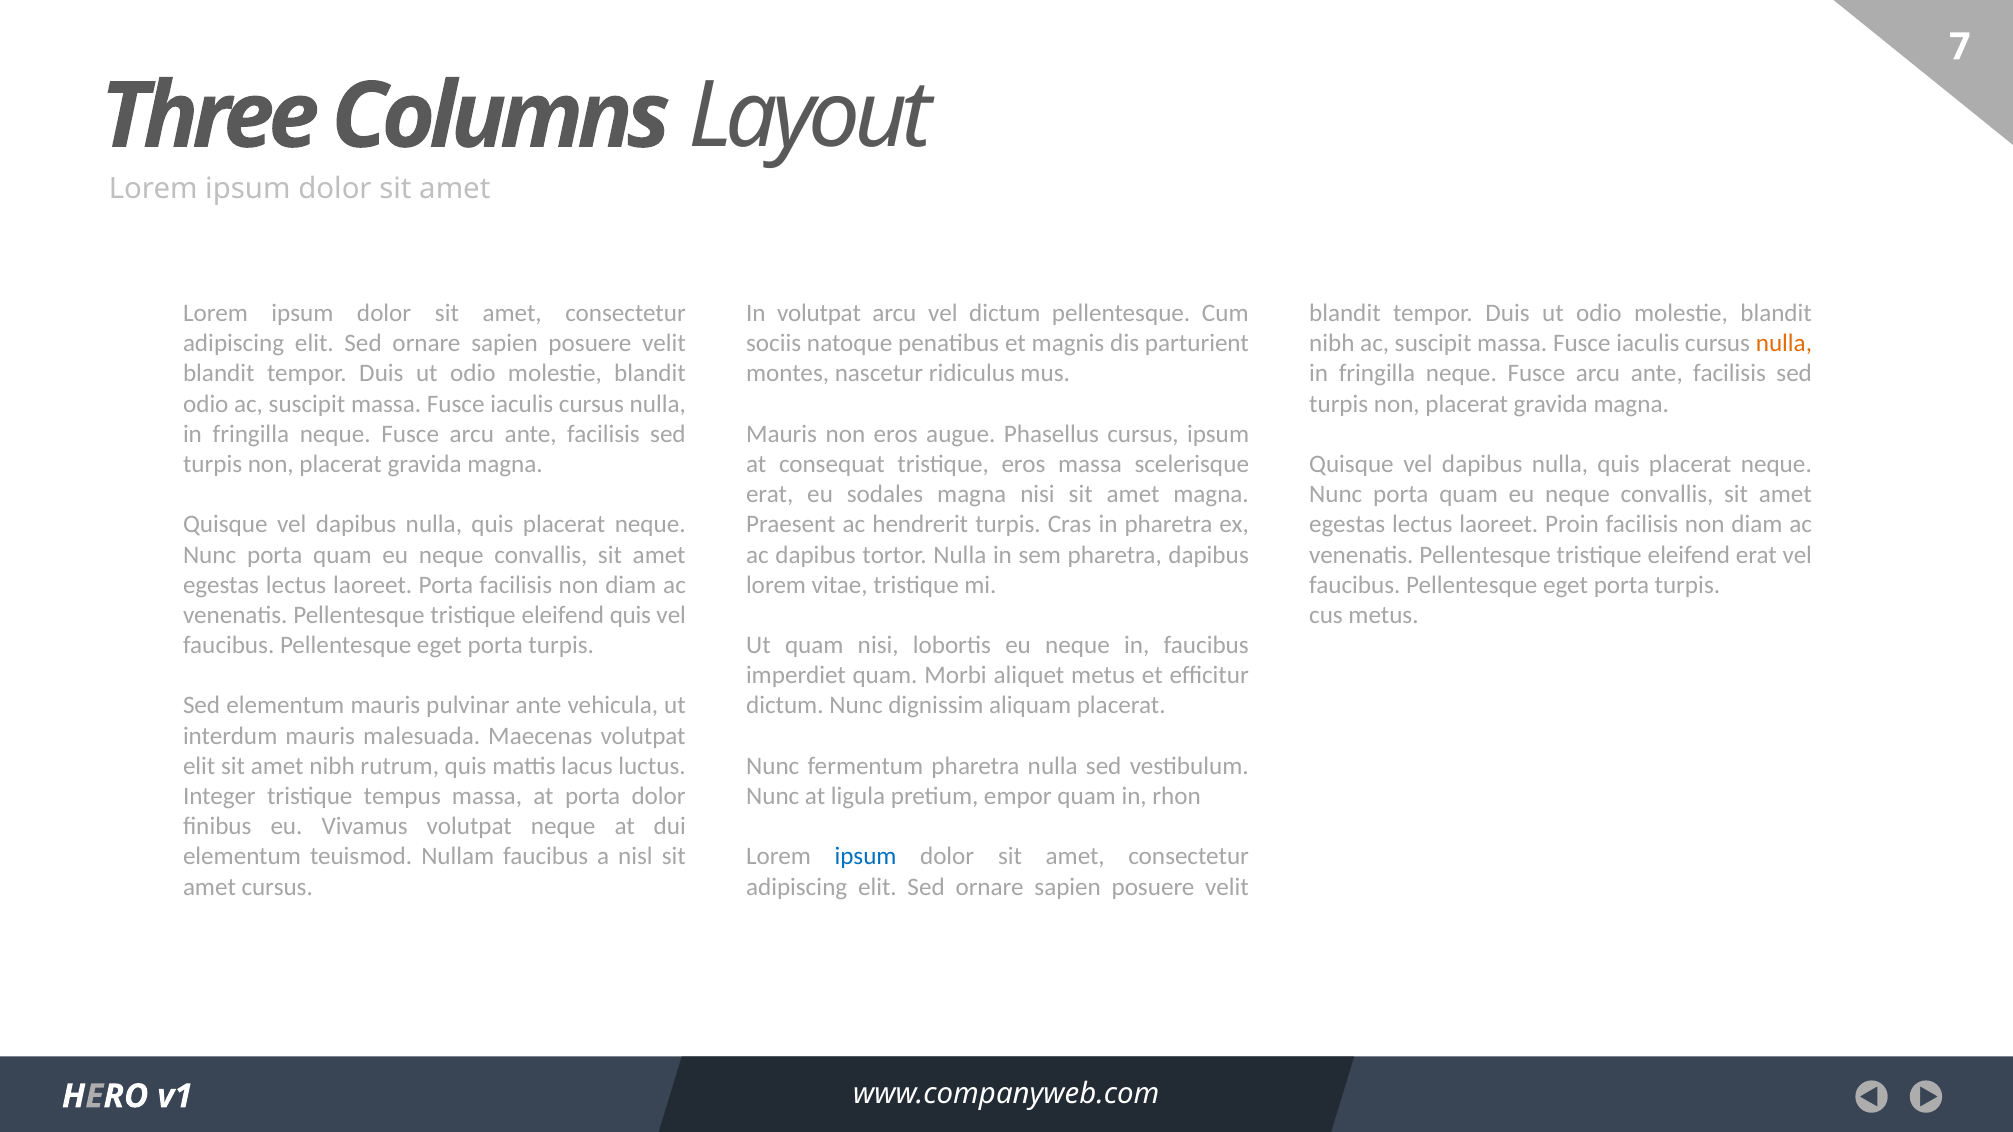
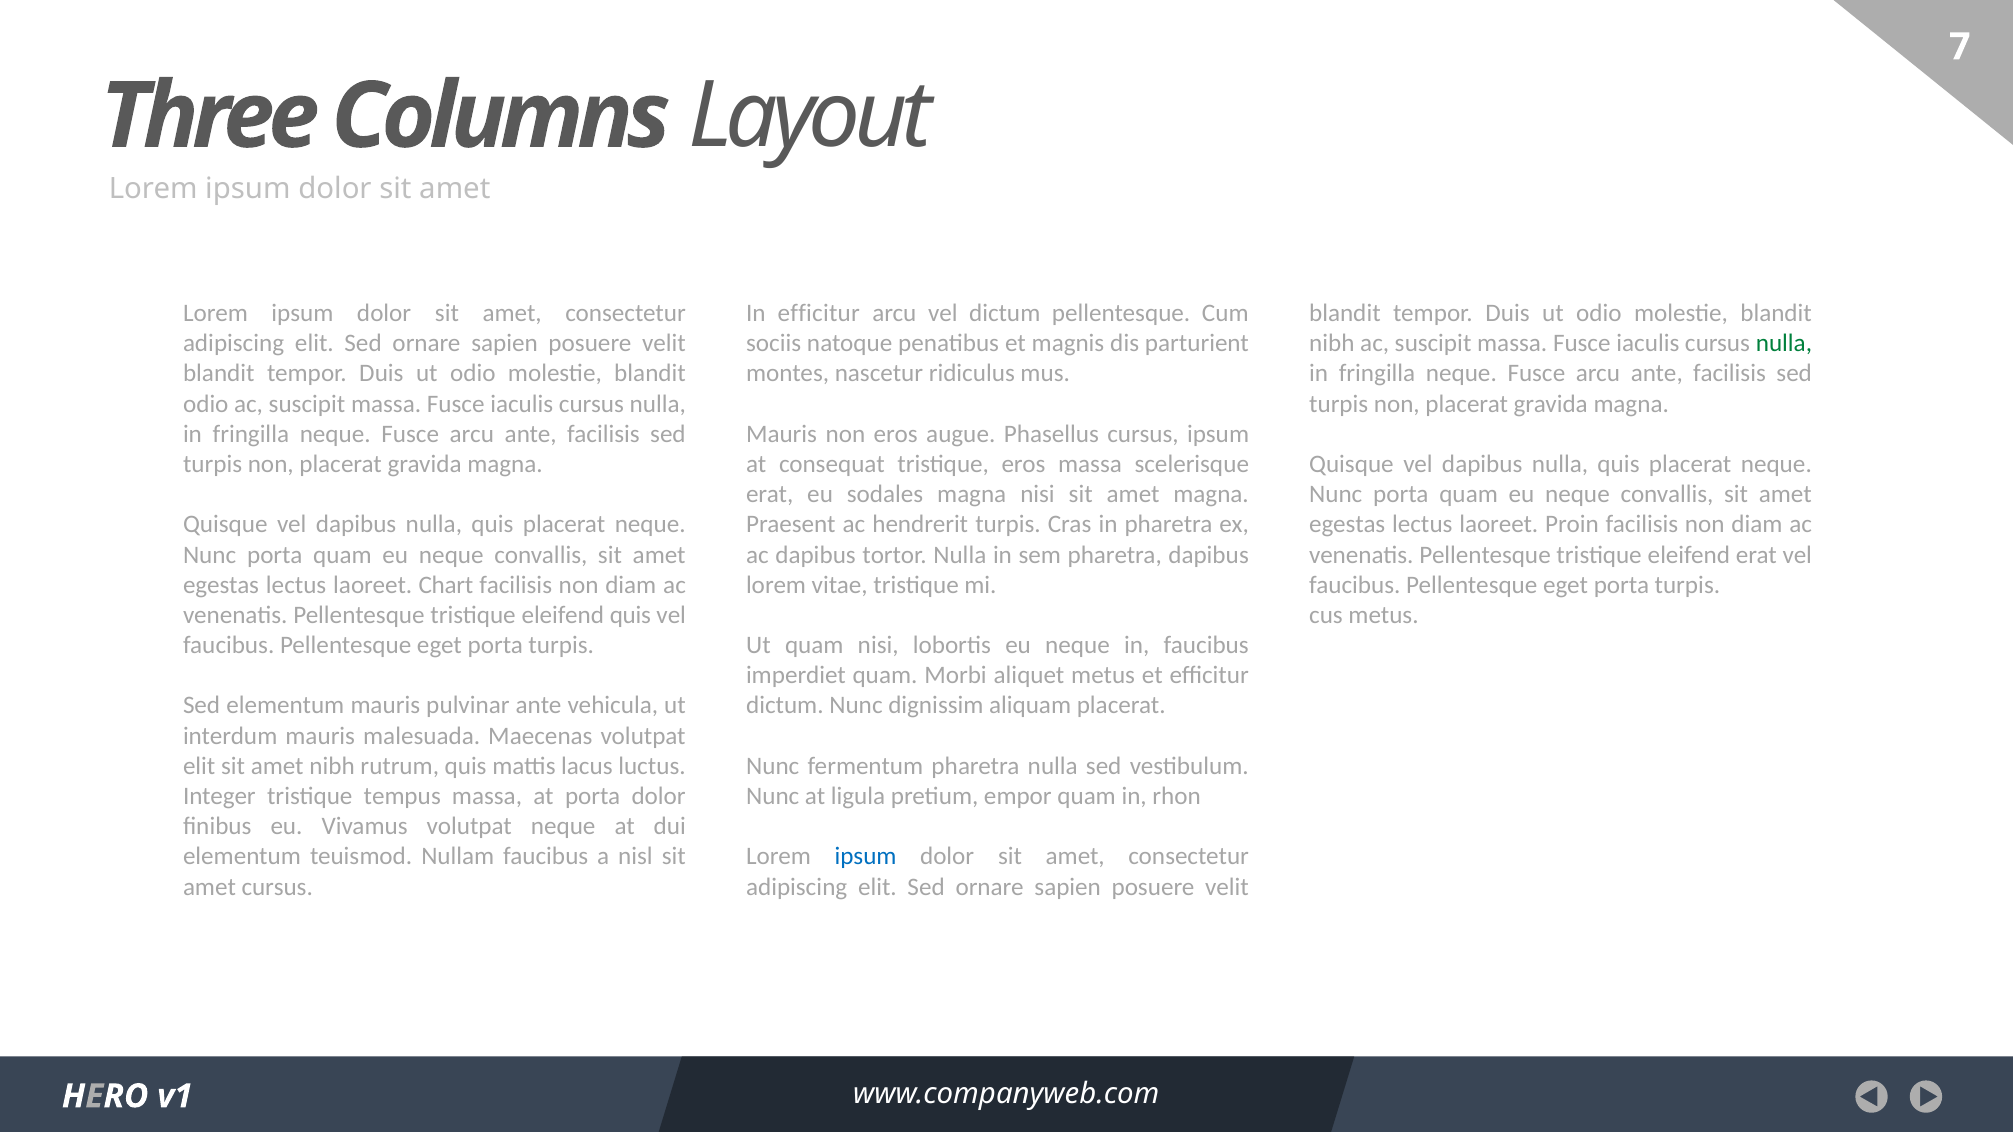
In volutpat: volutpat -> efficitur
nulla at (1784, 344) colour: orange -> green
laoreet Porta: Porta -> Chart
